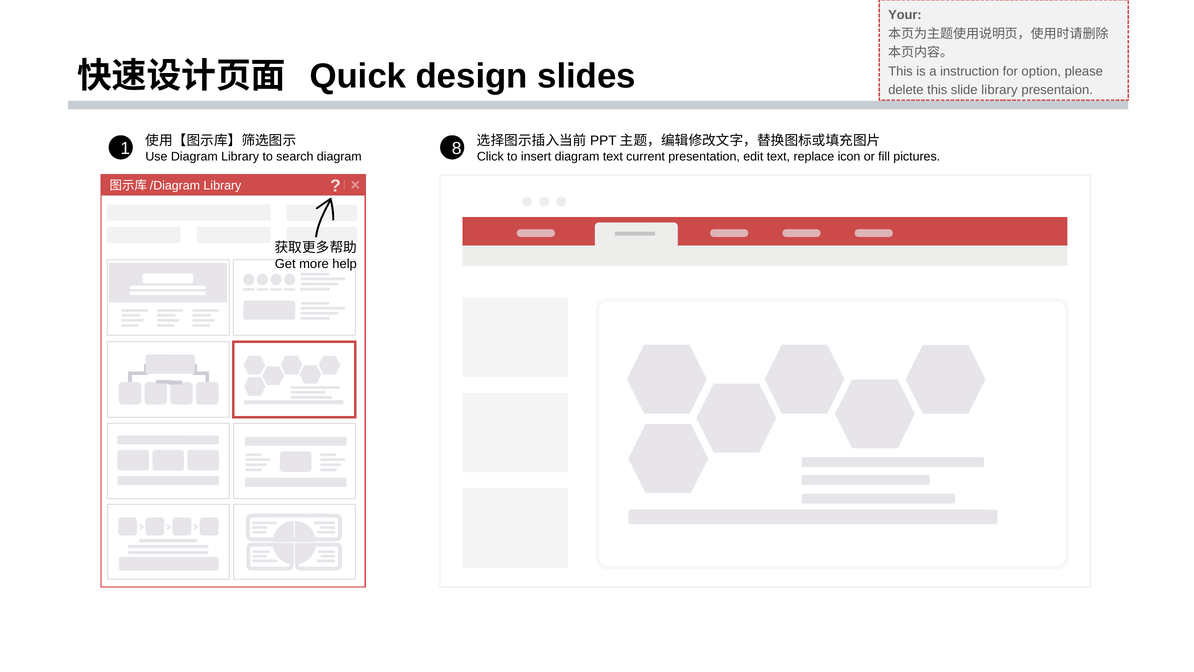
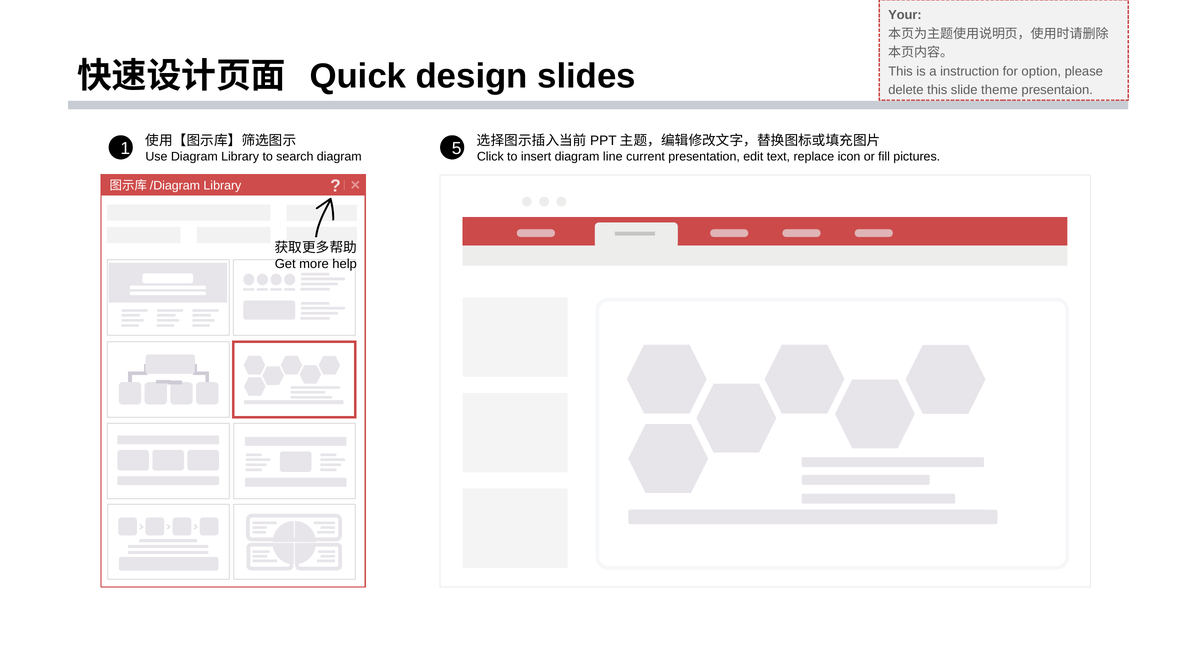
slide library: library -> theme
8: 8 -> 5
diagram text: text -> line
